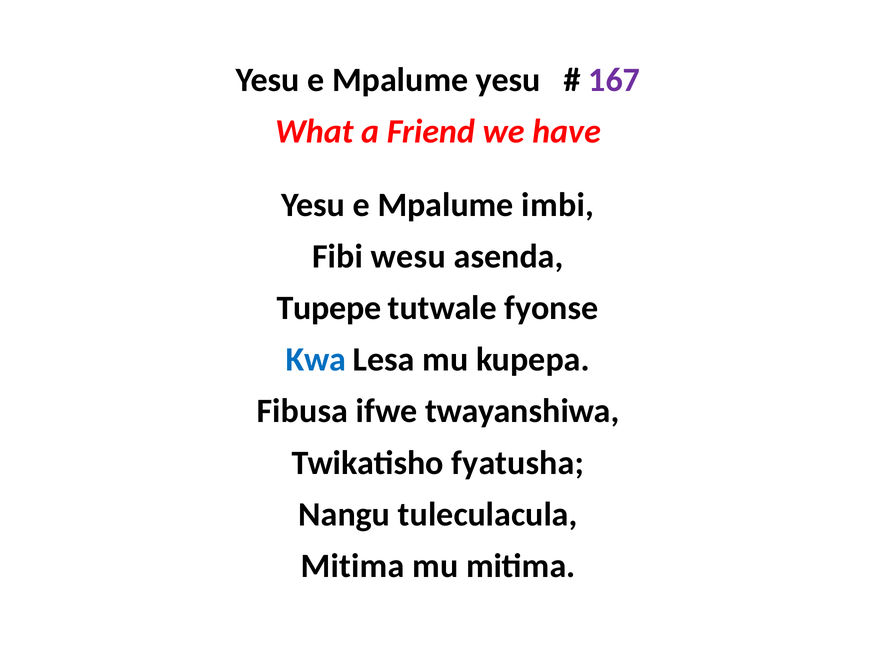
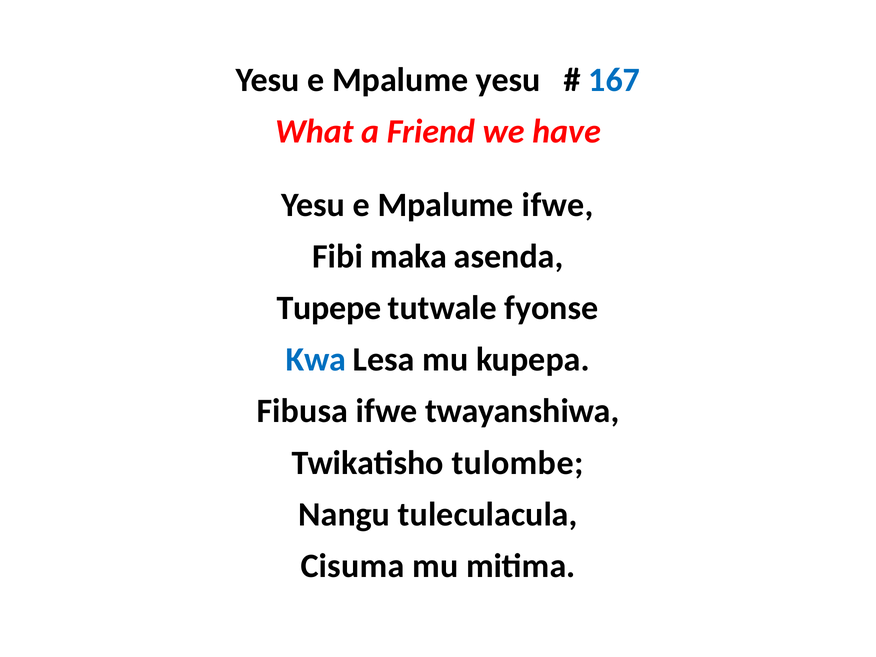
167 colour: purple -> blue
Mpalume imbi: imbi -> ifwe
wesu: wesu -> maka
fyatusha: fyatusha -> tulombe
Mitima at (353, 566): Mitima -> Cisuma
